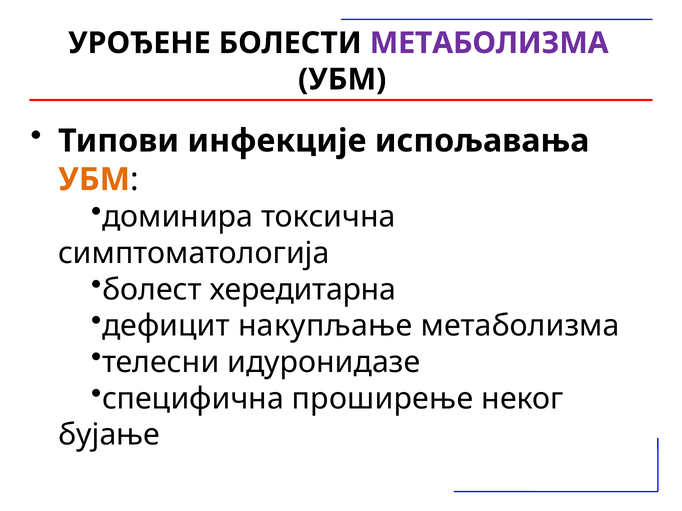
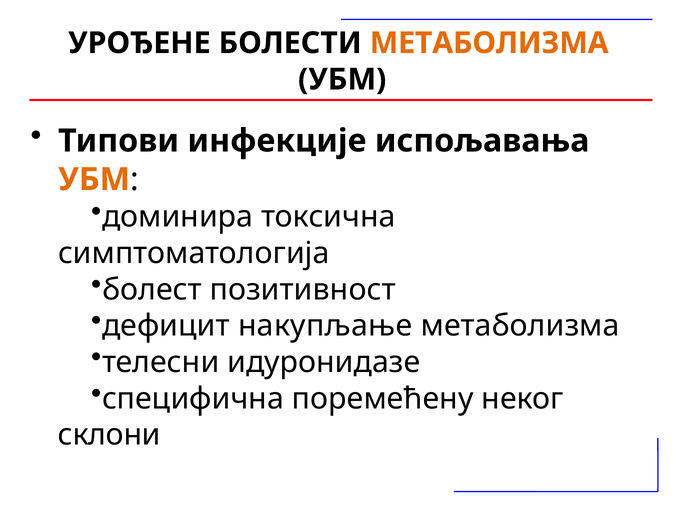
МЕТАБОЛИЗМА at (489, 43) colour: purple -> orange
хередитарна: хередитарна -> позитивност
проширење: проширење -> поремећену
бујање: бујање -> склони
